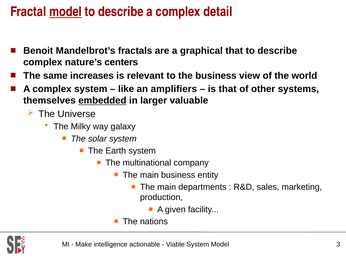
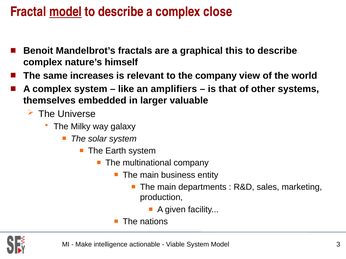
detail: detail -> close
graphical that: that -> this
centers: centers -> himself
the business: business -> company
embedded underline: present -> none
